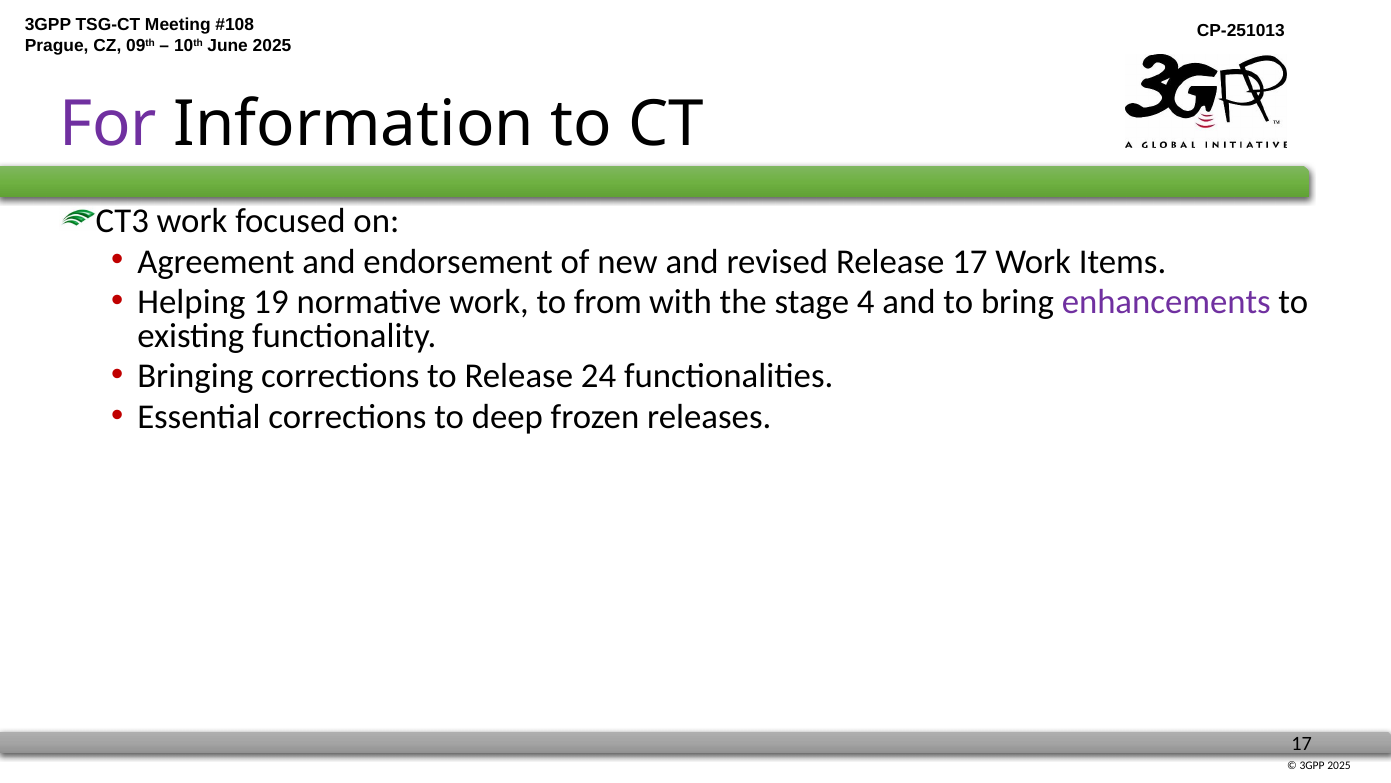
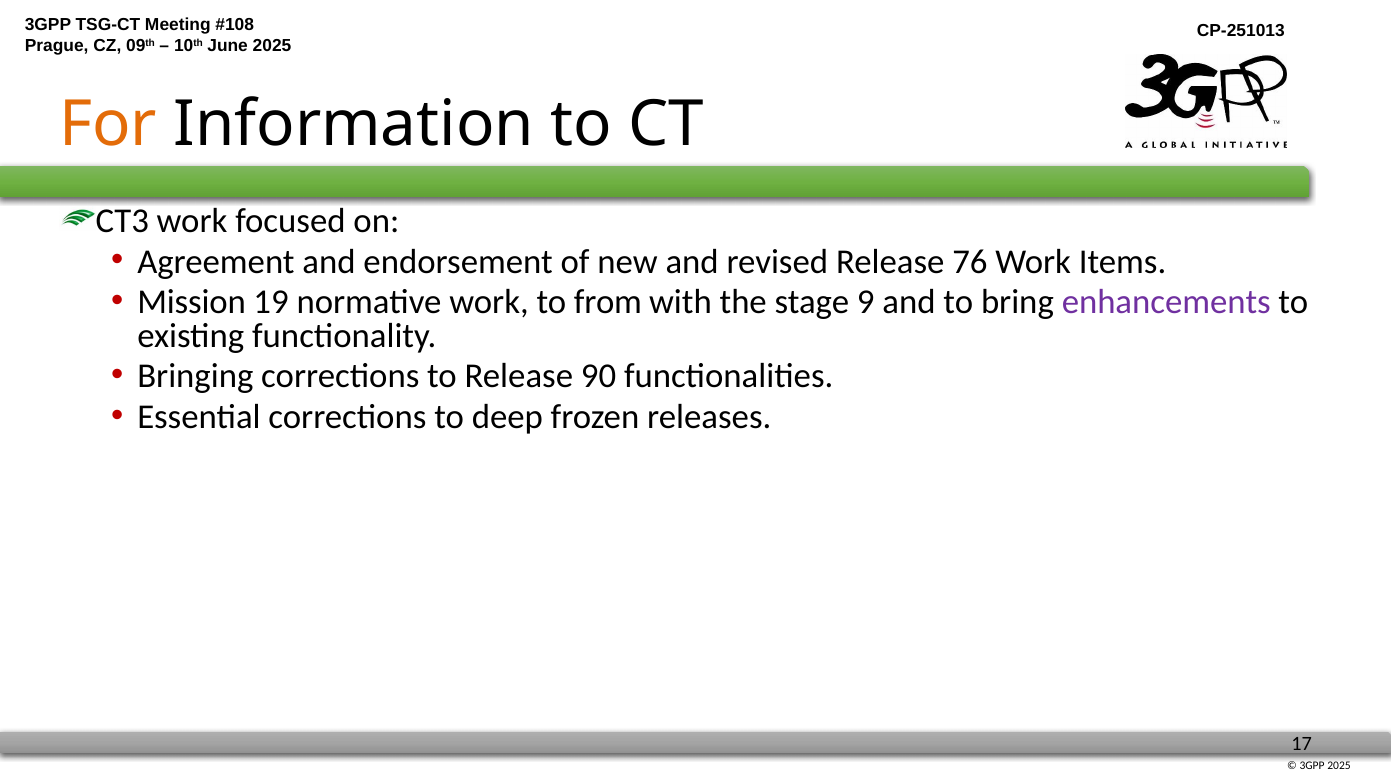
For colour: purple -> orange
Release 17: 17 -> 76
Helping: Helping -> Mission
4: 4 -> 9
24: 24 -> 90
